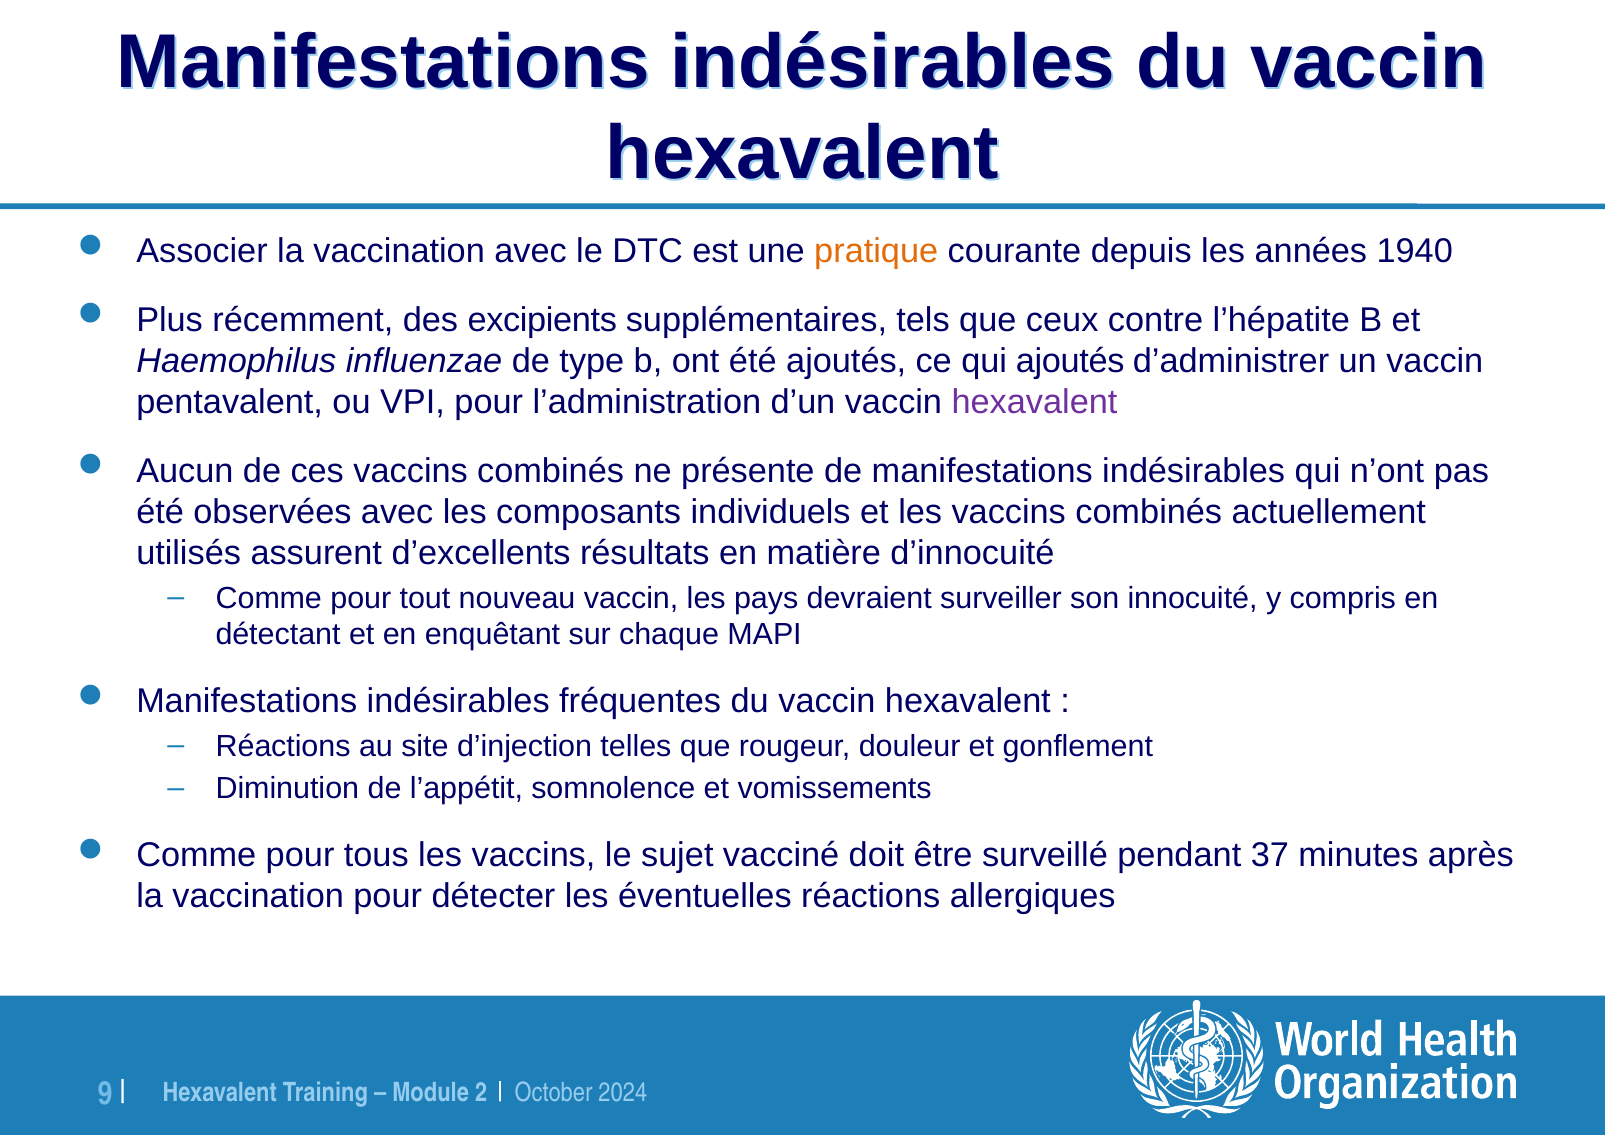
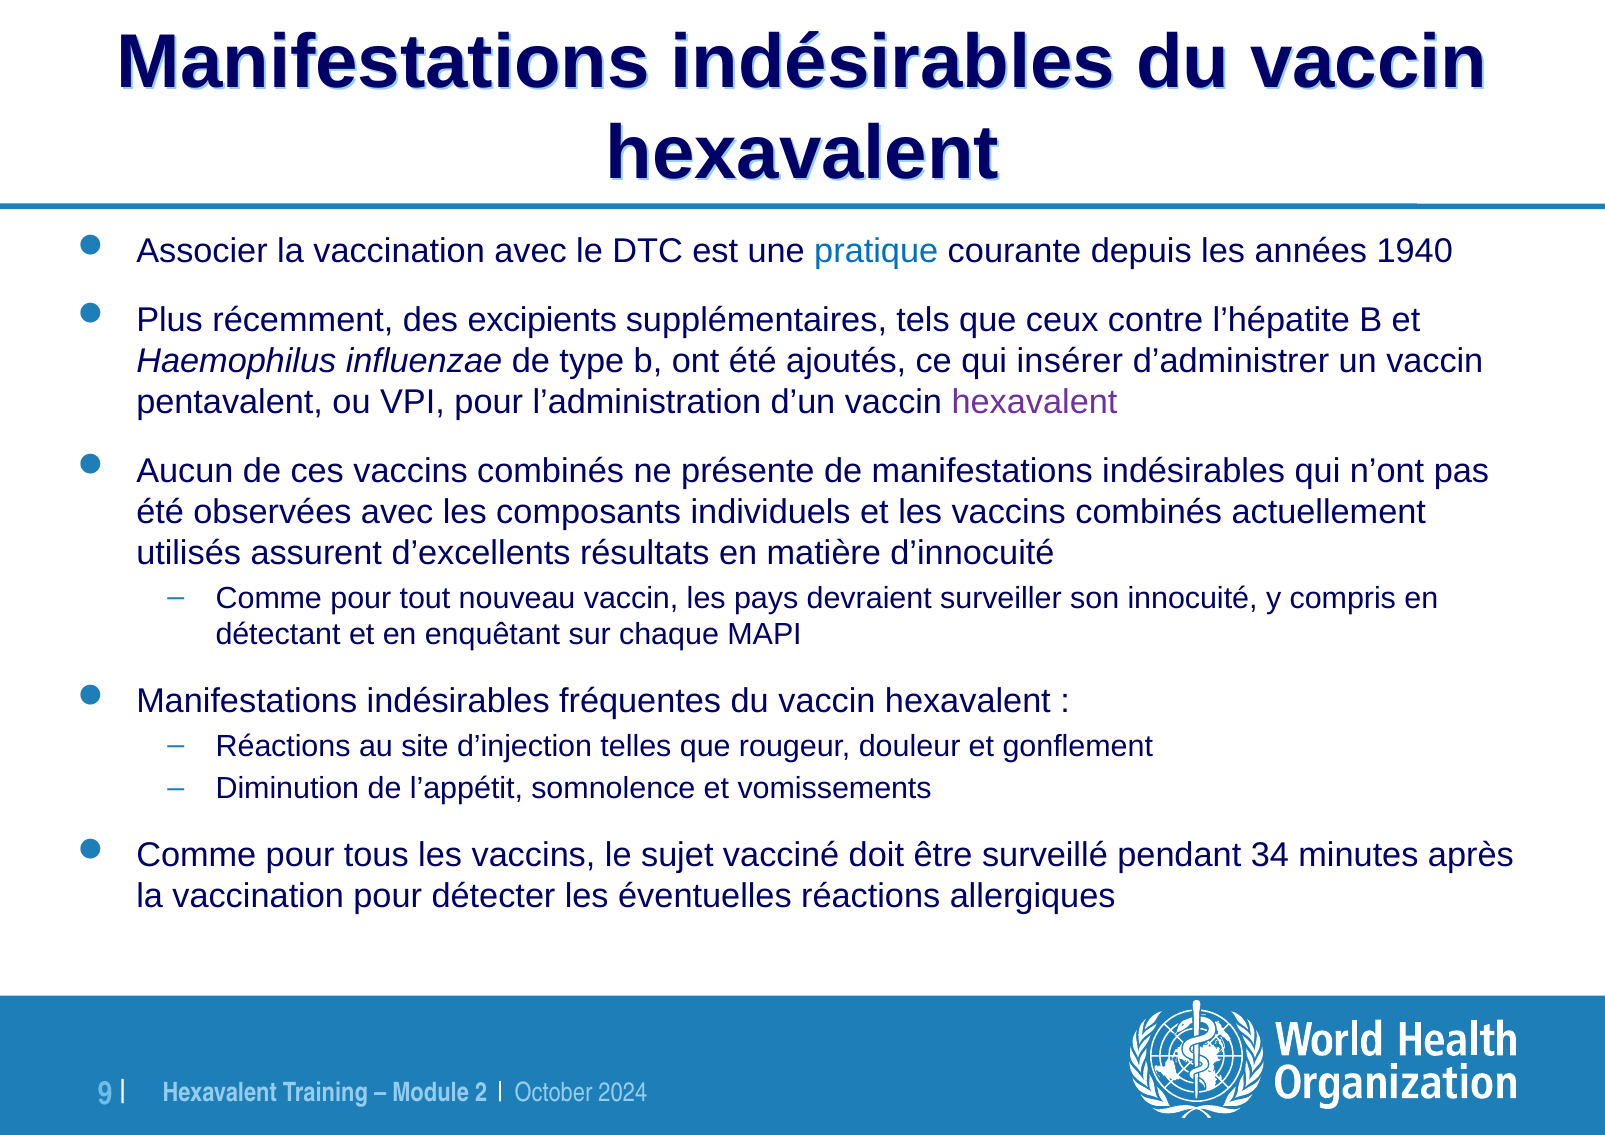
pratique colour: orange -> blue
qui ajoutés: ajoutés -> insérer
37: 37 -> 34
